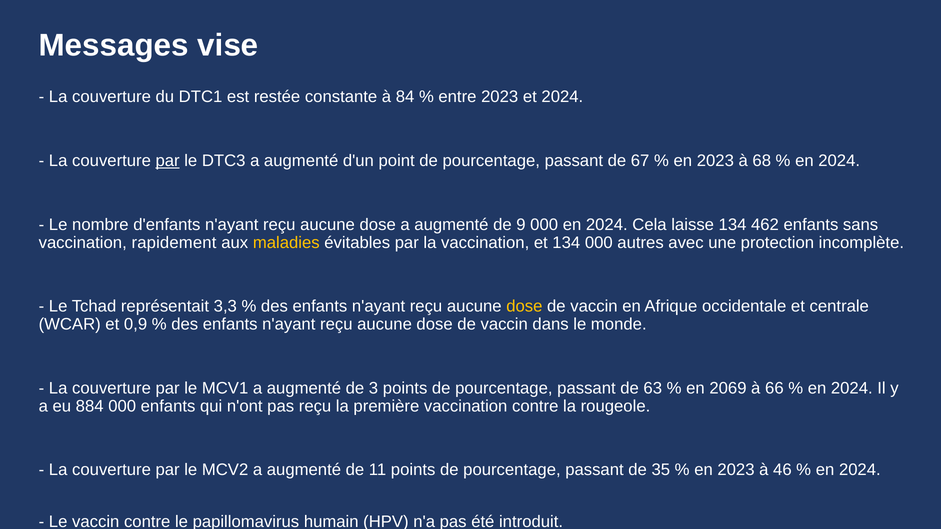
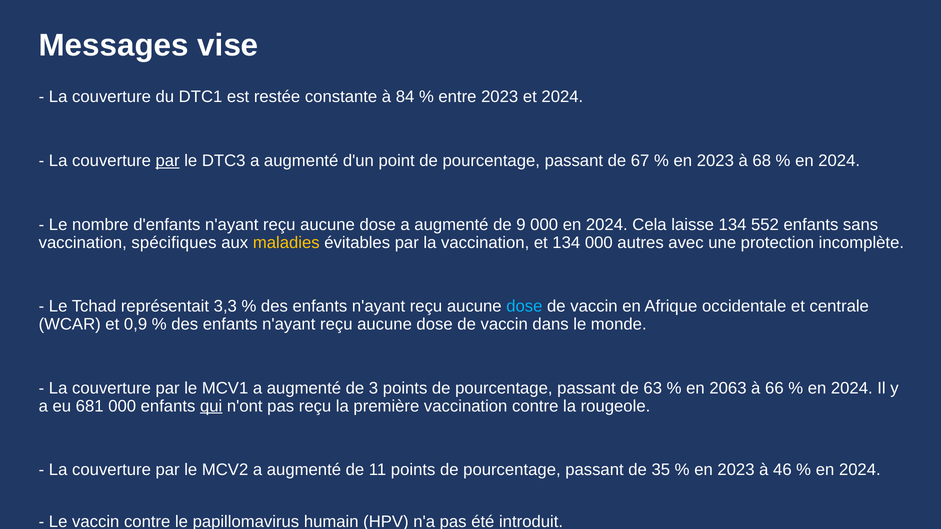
462: 462 -> 552
rapidement: rapidement -> spécifiques
dose at (524, 306) colour: yellow -> light blue
2069: 2069 -> 2063
884: 884 -> 681
qui underline: none -> present
